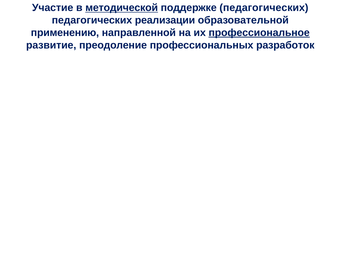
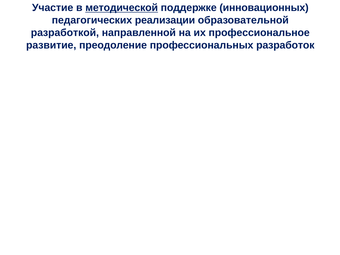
поддержке педагогических: педагогических -> инновационных
применению: применению -> разработкой
профессиональное underline: present -> none
